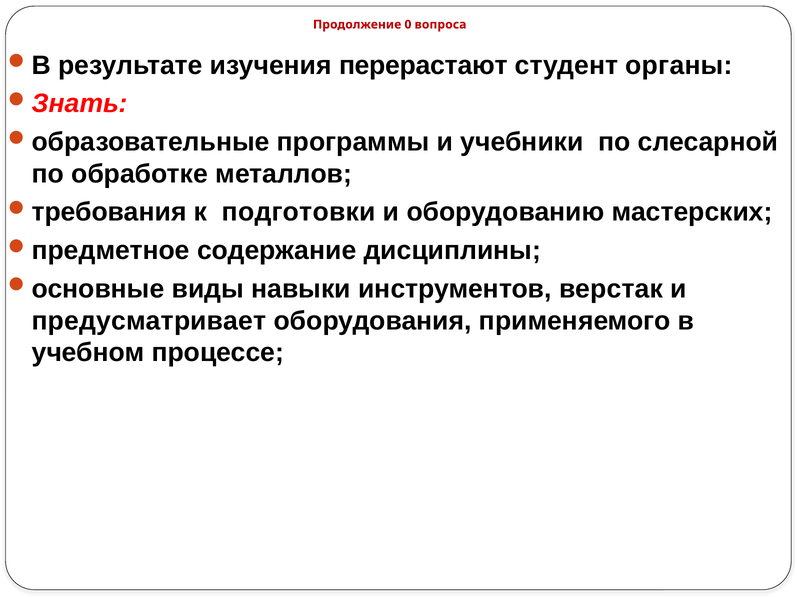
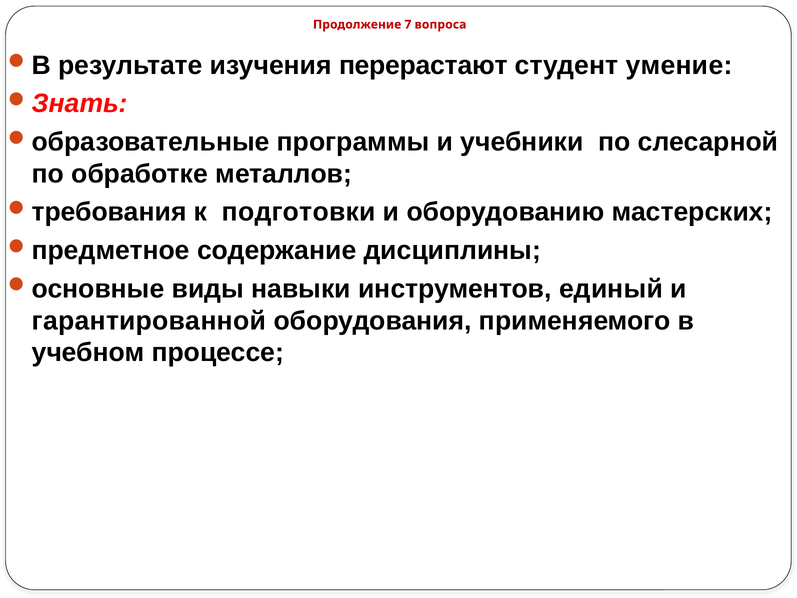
0: 0 -> 7
органы: органы -> умение
верстак: верстак -> единый
предусматривает: предусматривает -> гарантированной
